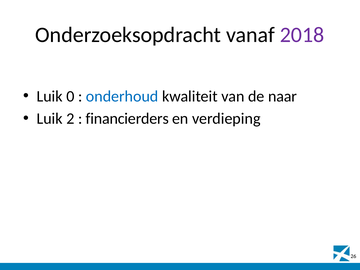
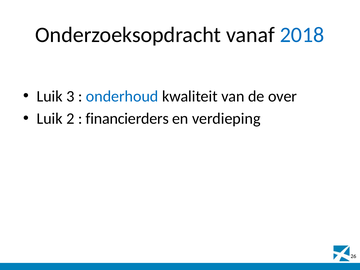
2018 colour: purple -> blue
0: 0 -> 3
naar: naar -> over
